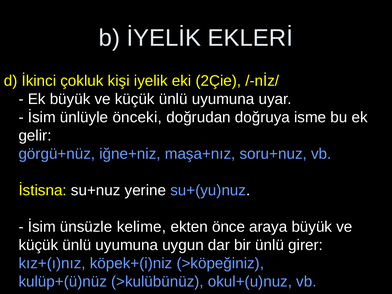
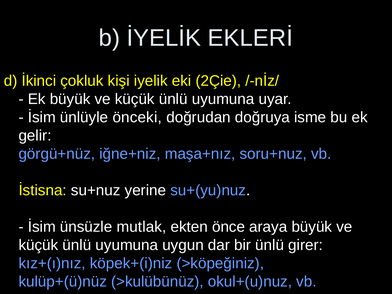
kelime: kelime -> mutlak
